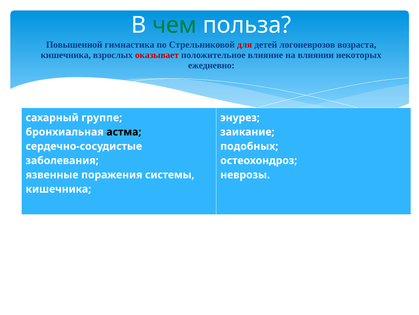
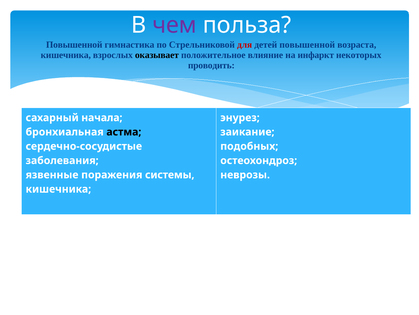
чем colour: green -> purple
детей логоневрозов: логоневрозов -> повышенной
оказывает colour: red -> black
влиянии: влиянии -> инфаркт
ежедневно: ежедневно -> проводить
группе: группе -> начала
